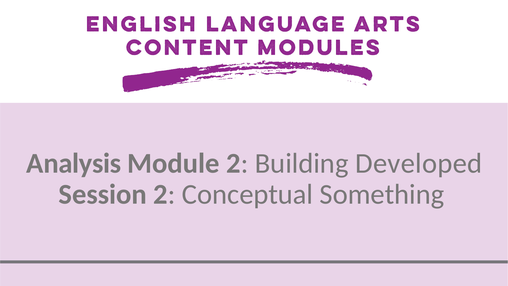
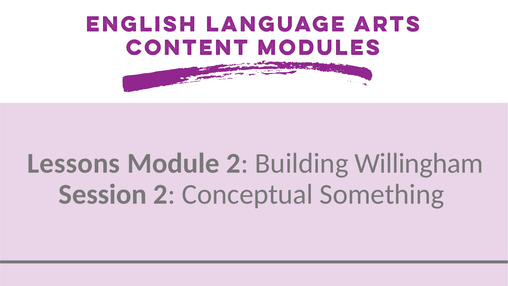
Analysis: Analysis -> Lessons
Developed: Developed -> Willingham
